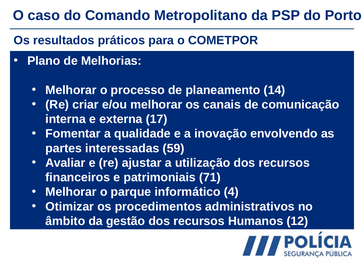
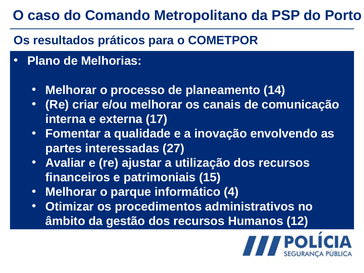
59: 59 -> 27
71: 71 -> 15
